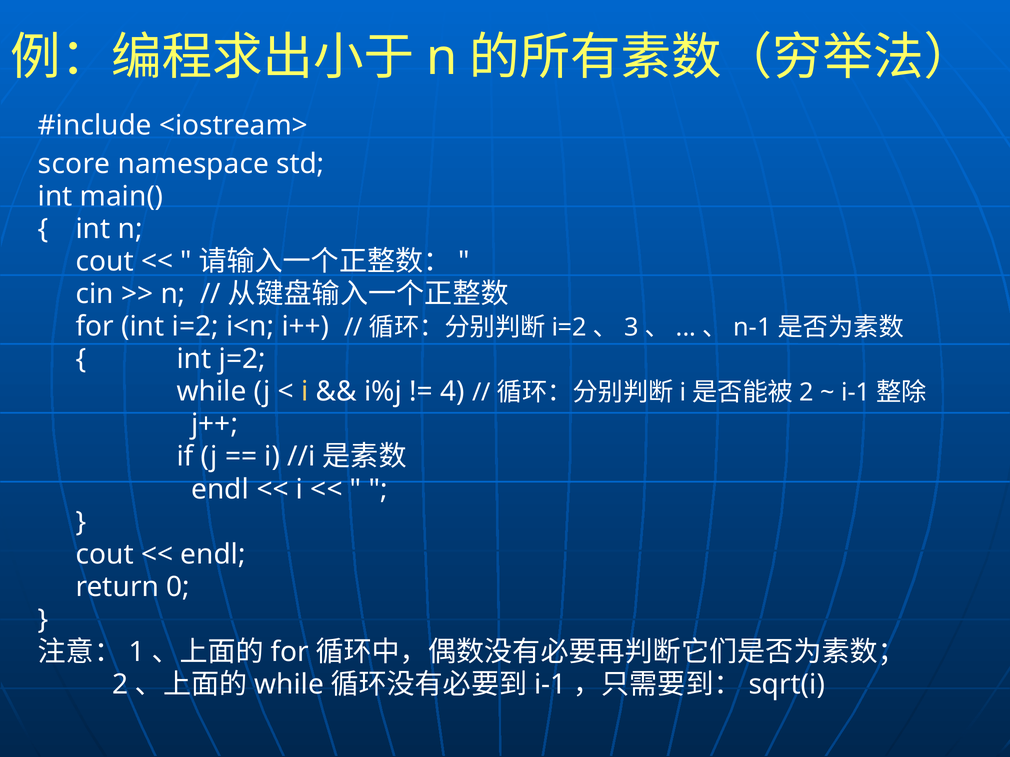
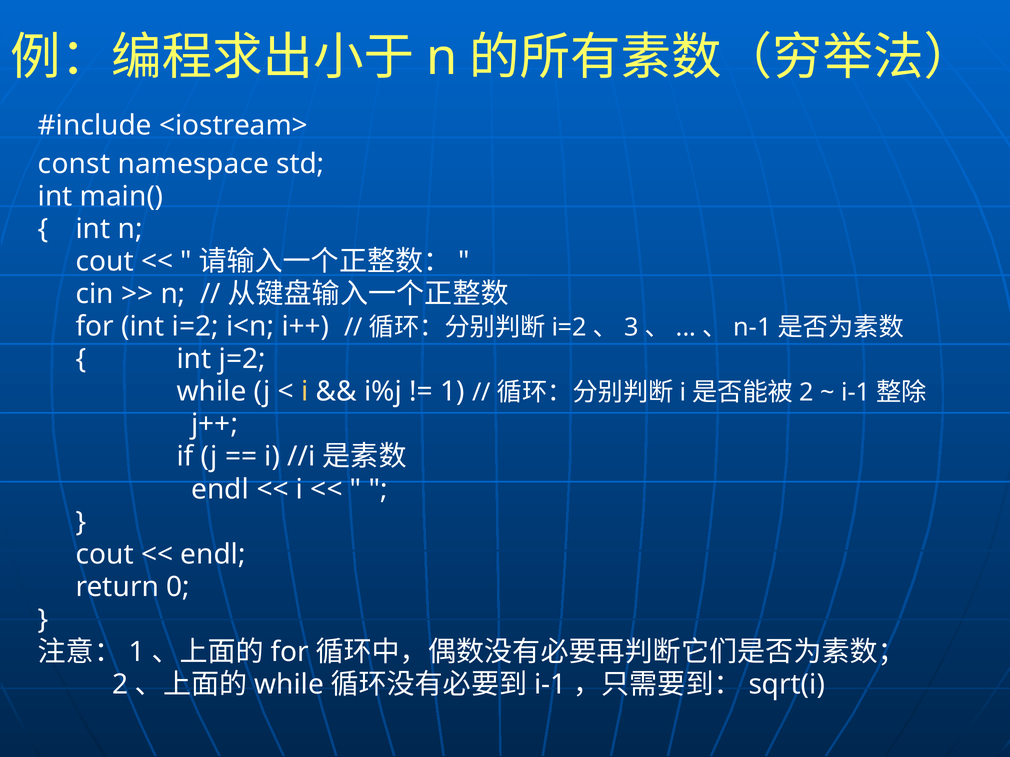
score: score -> const
4 at (453, 392): 4 -> 1
